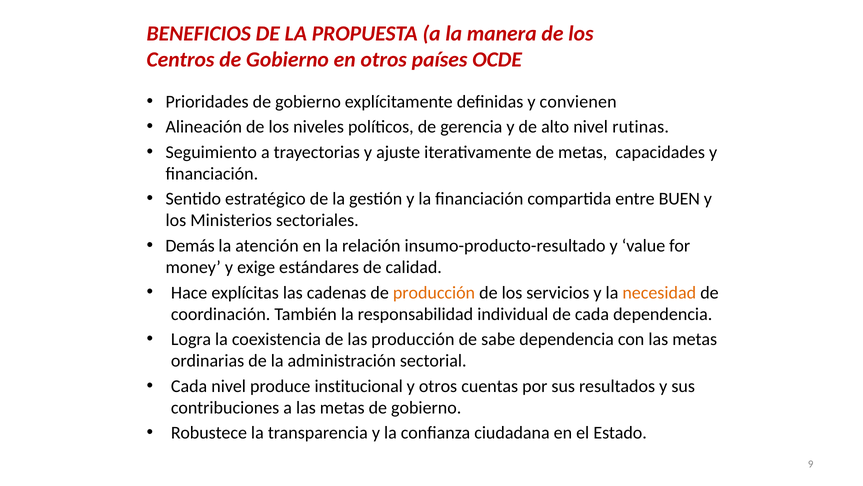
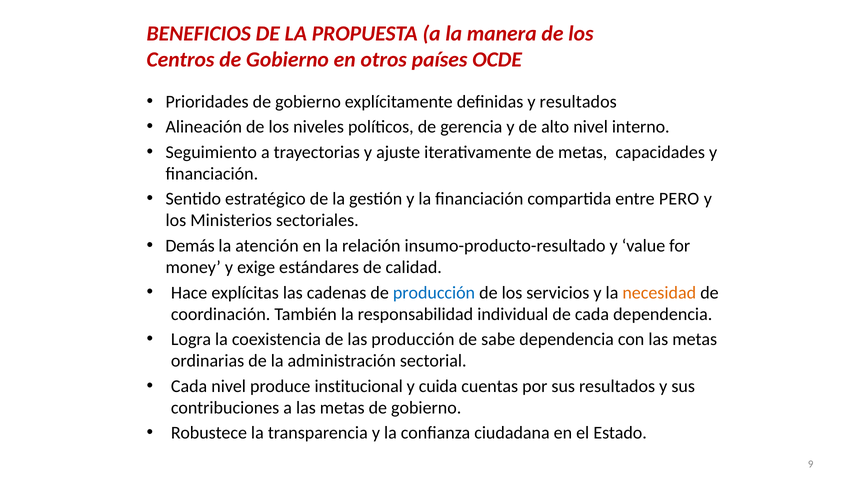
y convienen: convienen -> resultados
rutinas: rutinas -> interno
BUEN: BUEN -> PERO
producción at (434, 292) colour: orange -> blue
y otros: otros -> cuida
